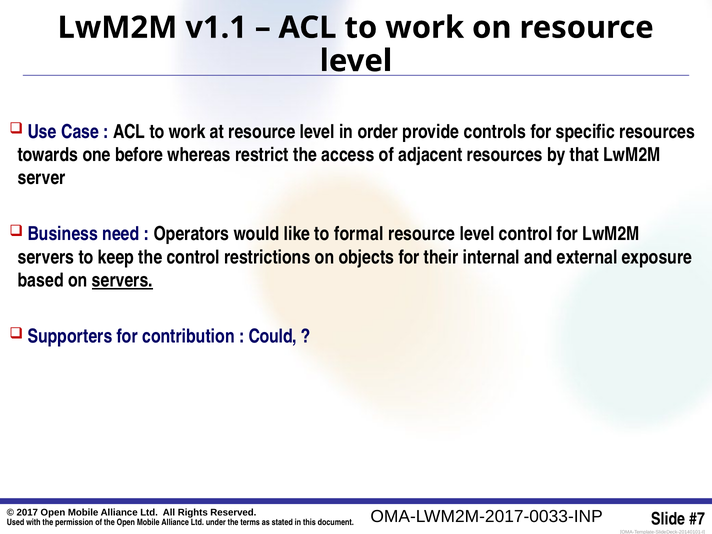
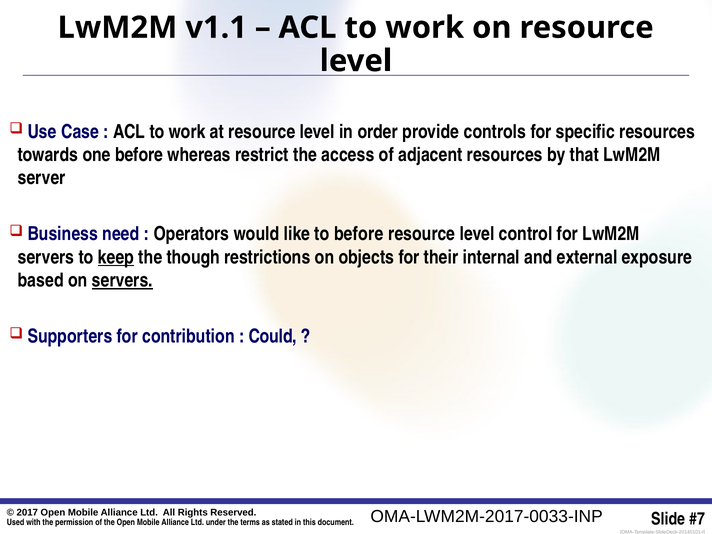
to formal: formal -> before
keep underline: none -> present
the control: control -> though
